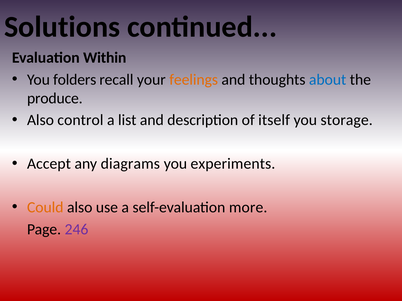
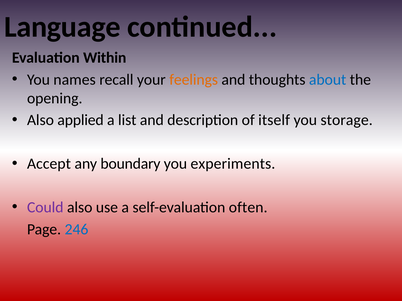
Solutions: Solutions -> Language
folders: folders -> names
produce: produce -> opening
control: control -> applied
diagrams: diagrams -> boundary
Could colour: orange -> purple
more: more -> often
246 colour: purple -> blue
